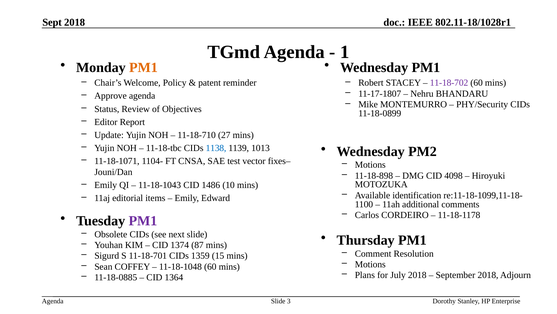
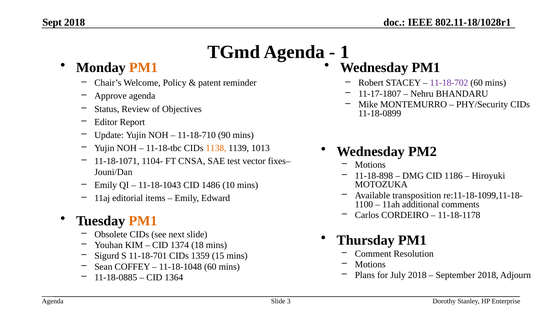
27: 27 -> 90
1138 colour: blue -> orange
4098: 4098 -> 1186
identification: identification -> transposition
PM1 at (143, 221) colour: purple -> orange
87: 87 -> 18
